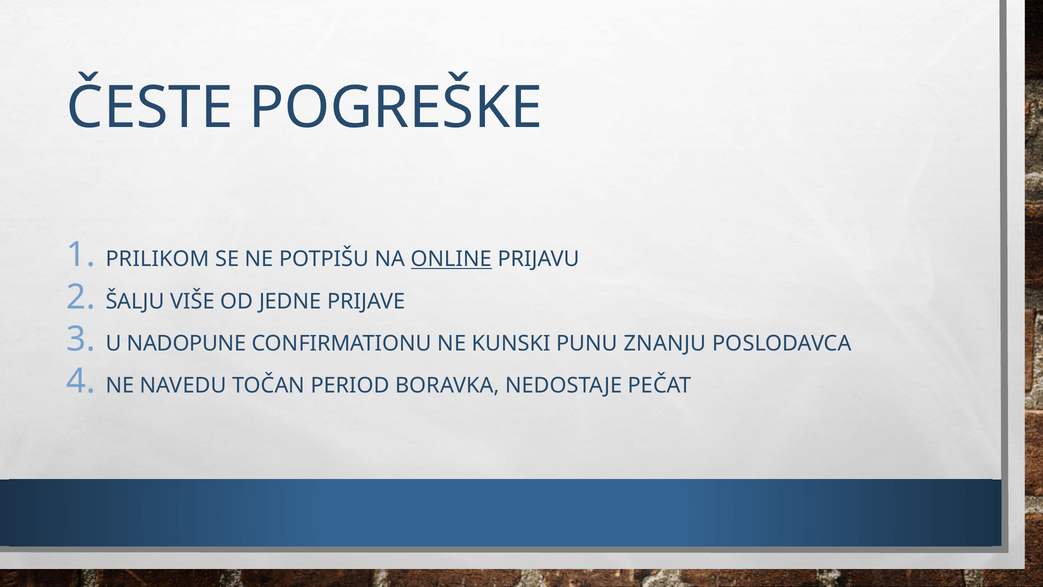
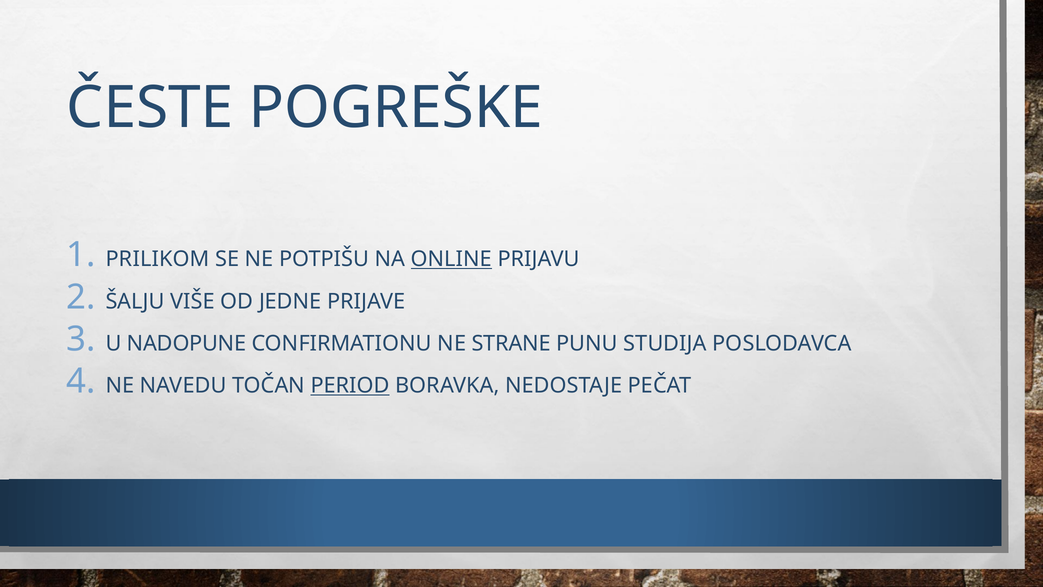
KUNSKI: KUNSKI -> STRANE
ZNANJU: ZNANJU -> STUDIJA
PERIOD underline: none -> present
